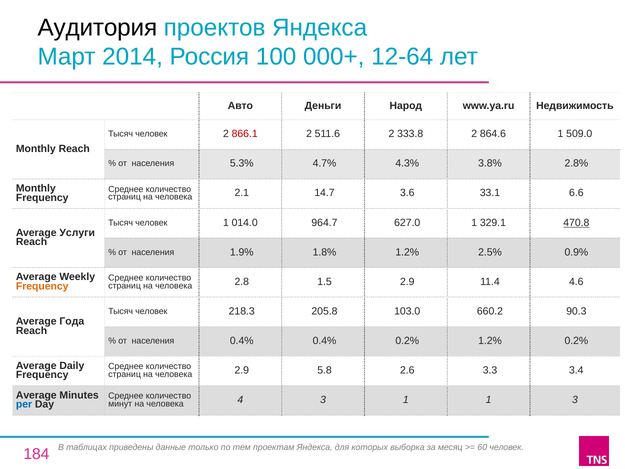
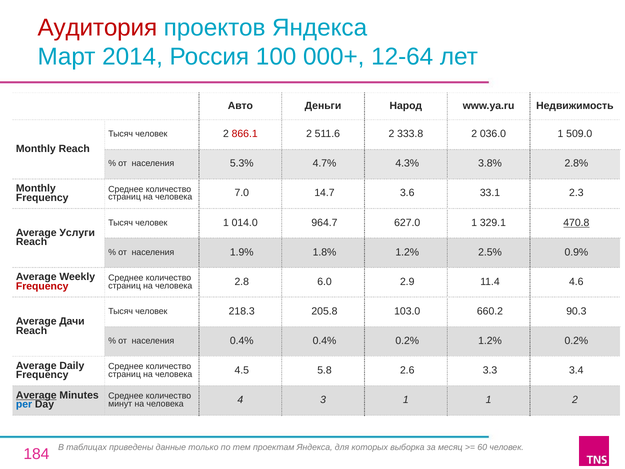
Аудитория colour: black -> red
864.6: 864.6 -> 036.0
2.1: 2.1 -> 7.0
6.6: 6.6 -> 2.3
Frequency at (42, 286) colour: orange -> red
1.5: 1.5 -> 6.0
Года: Года -> Дачи
человека 2.9: 2.9 -> 4.5
Average at (36, 395) underline: none -> present
1 3: 3 -> 2
